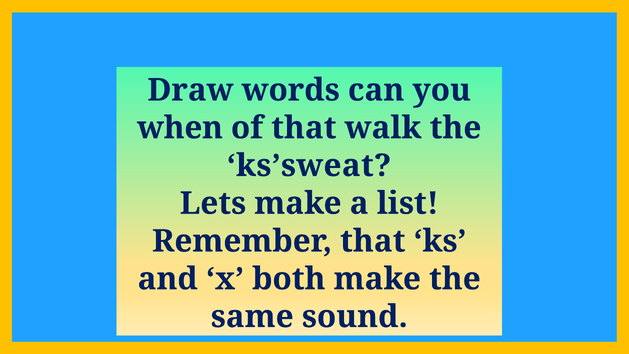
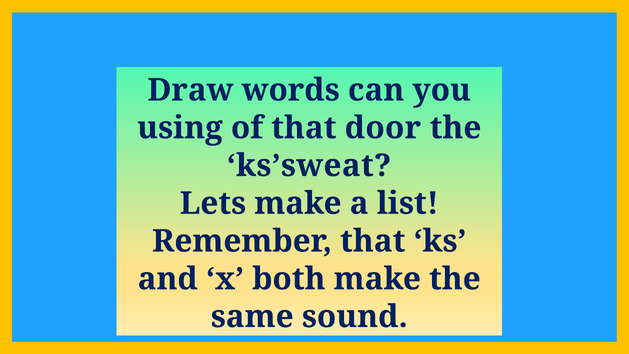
when: when -> using
walk: walk -> door
